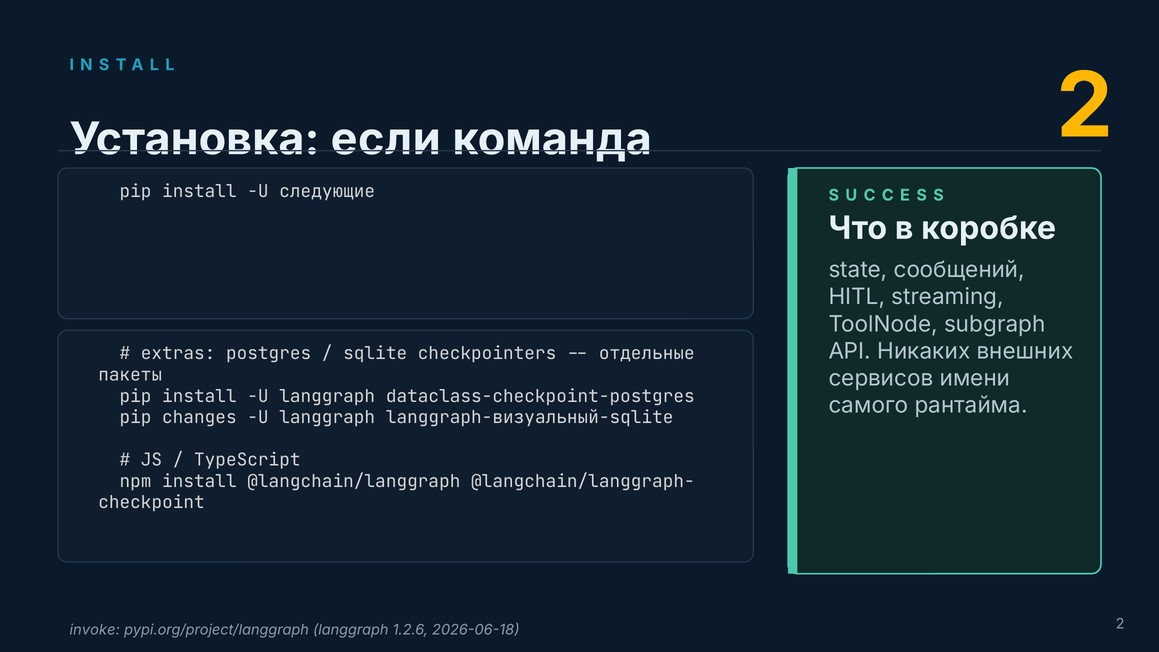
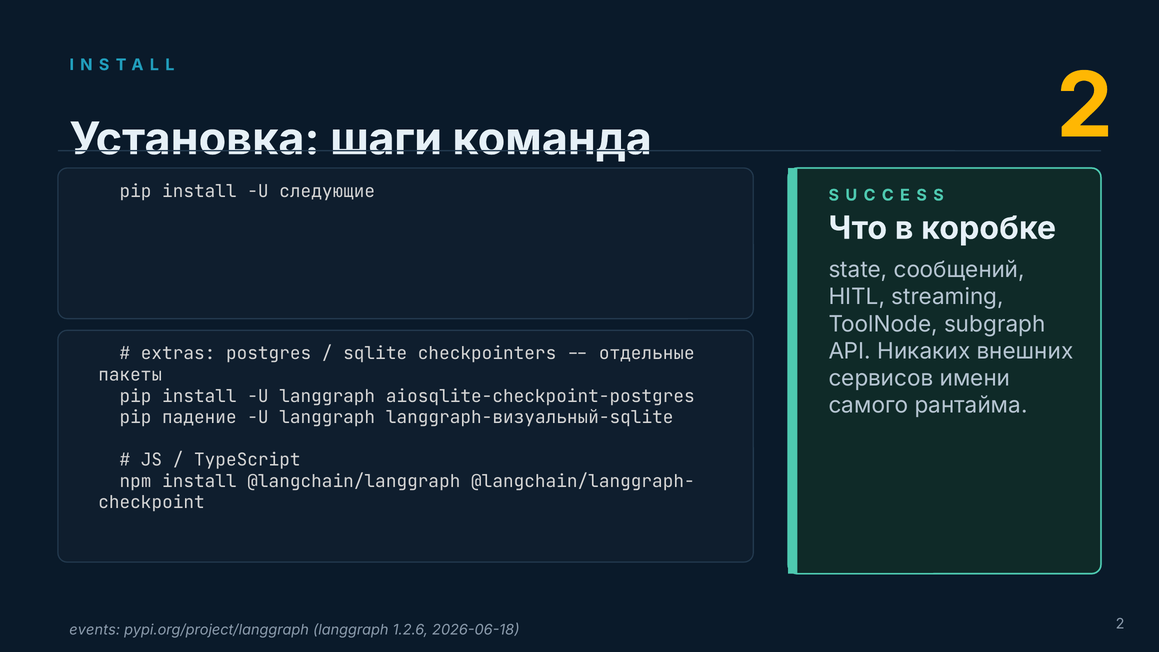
если: если -> шаги
dataclass-checkpoint-postgres: dataclass-checkpoint-postgres -> aiosqlite-checkpoint-postgres
changes: changes -> падение
invoke: invoke -> events
